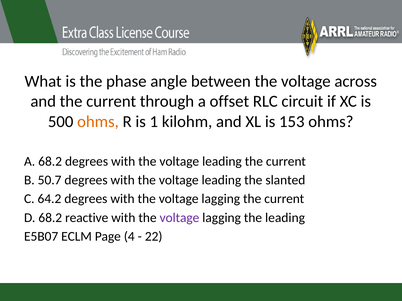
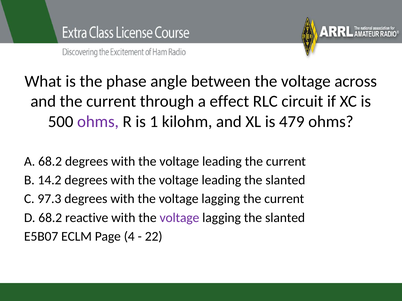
offset: offset -> effect
ohms at (98, 122) colour: orange -> purple
153: 153 -> 479
50.7: 50.7 -> 14.2
64.2: 64.2 -> 97.3
lagging the leading: leading -> slanted
